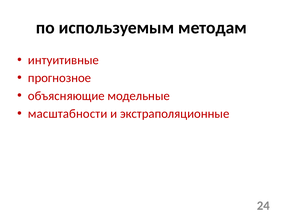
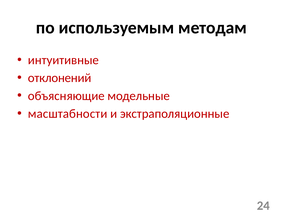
прогнозное: прогнозное -> отклонений
